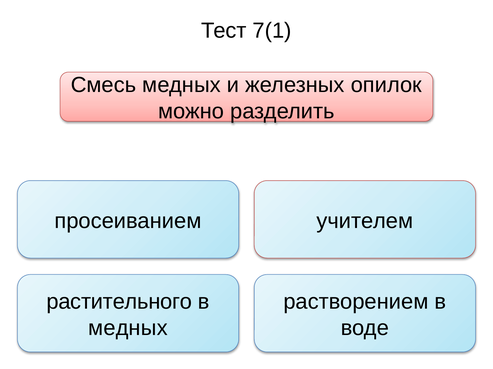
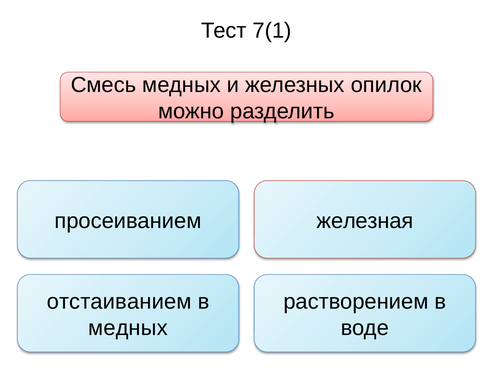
учителем: учителем -> железная
растительного: растительного -> отстаиванием
